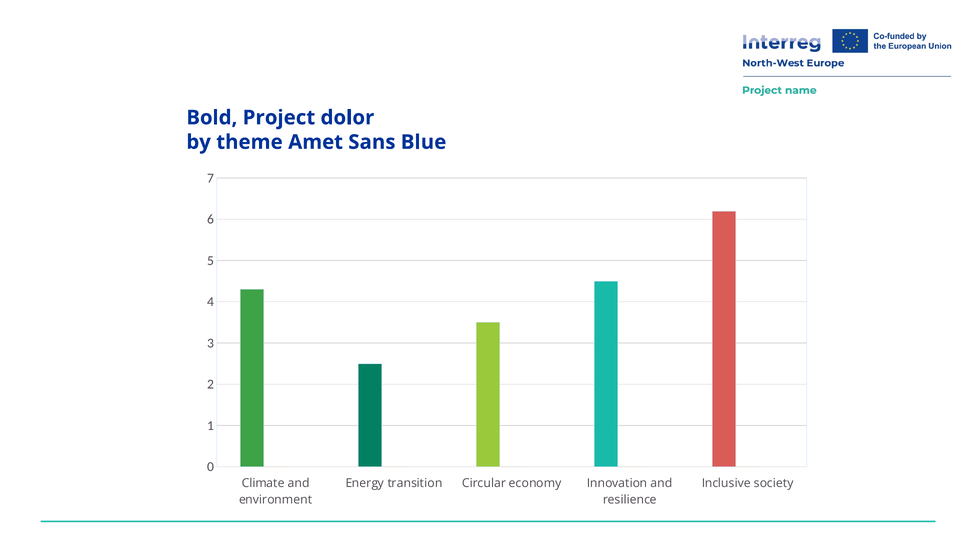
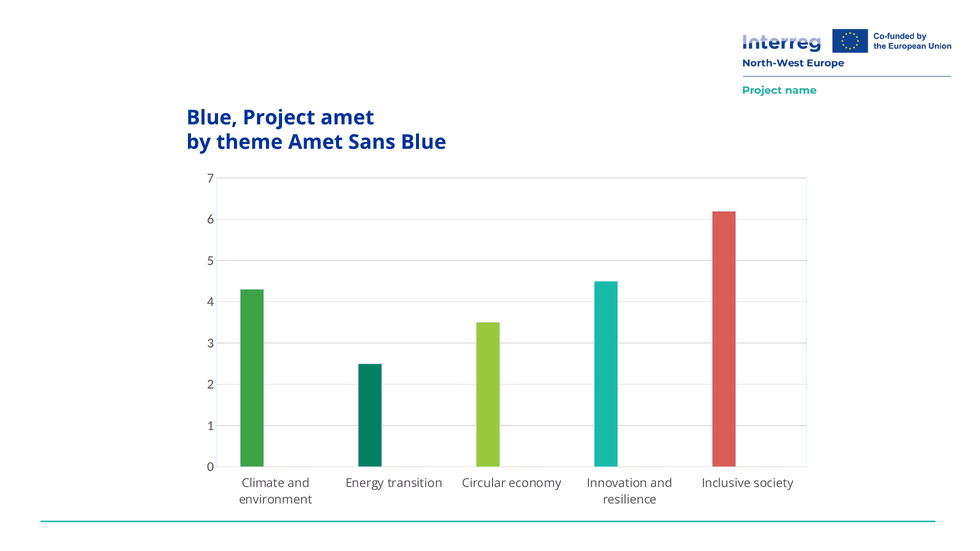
Bold at (212, 118): Bold -> Blue
Project dolor: dolor -> amet
